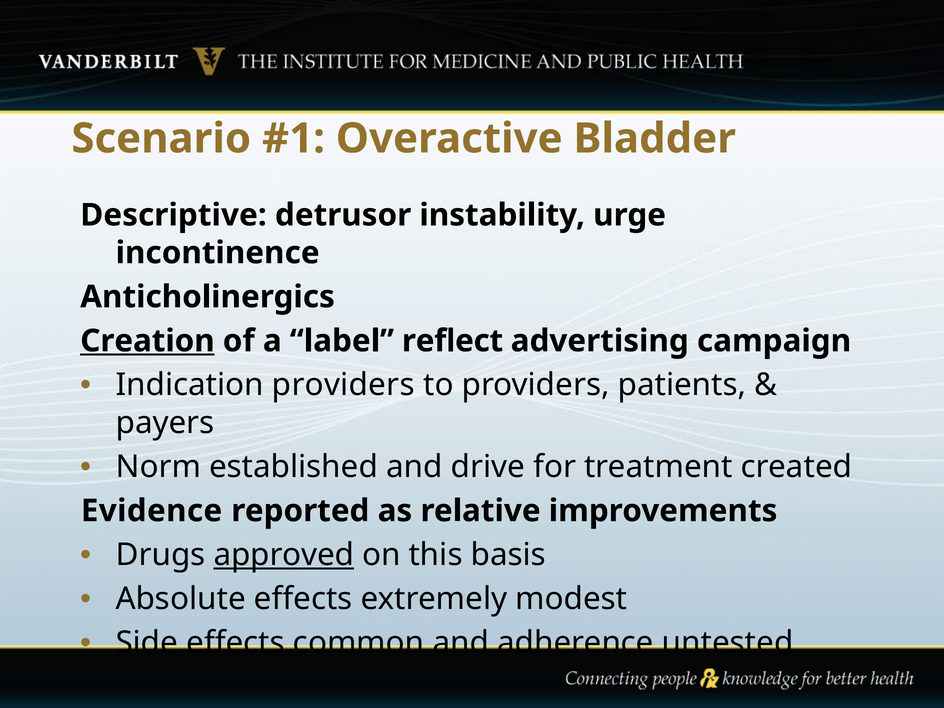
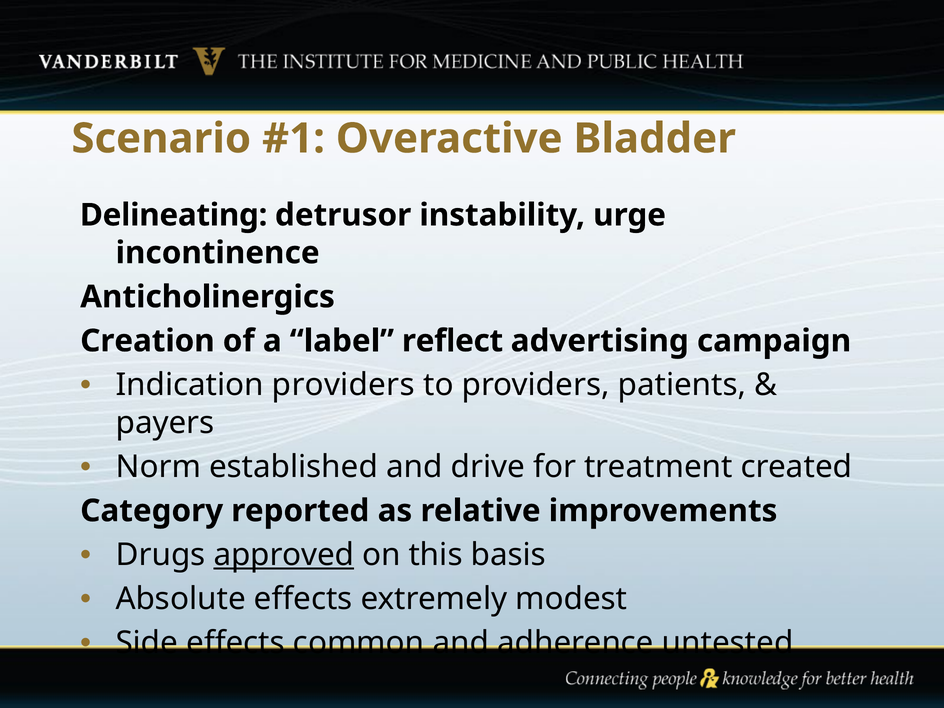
Descriptive: Descriptive -> Delineating
Creation underline: present -> none
Evidence: Evidence -> Category
